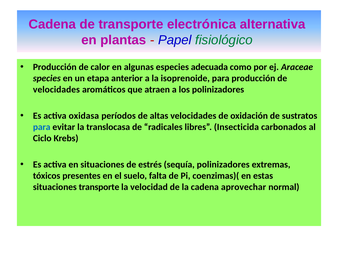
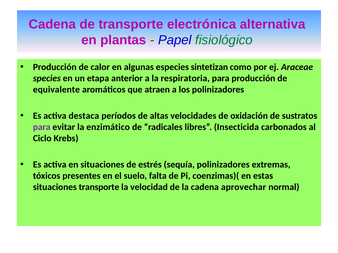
adecuada: adecuada -> sintetizan
isoprenoide: isoprenoide -> respiratoria
velocidades at (56, 90): velocidades -> equivalente
oxidasa: oxidasa -> destaca
para at (42, 127) colour: blue -> purple
translocasa: translocasa -> enzimático
